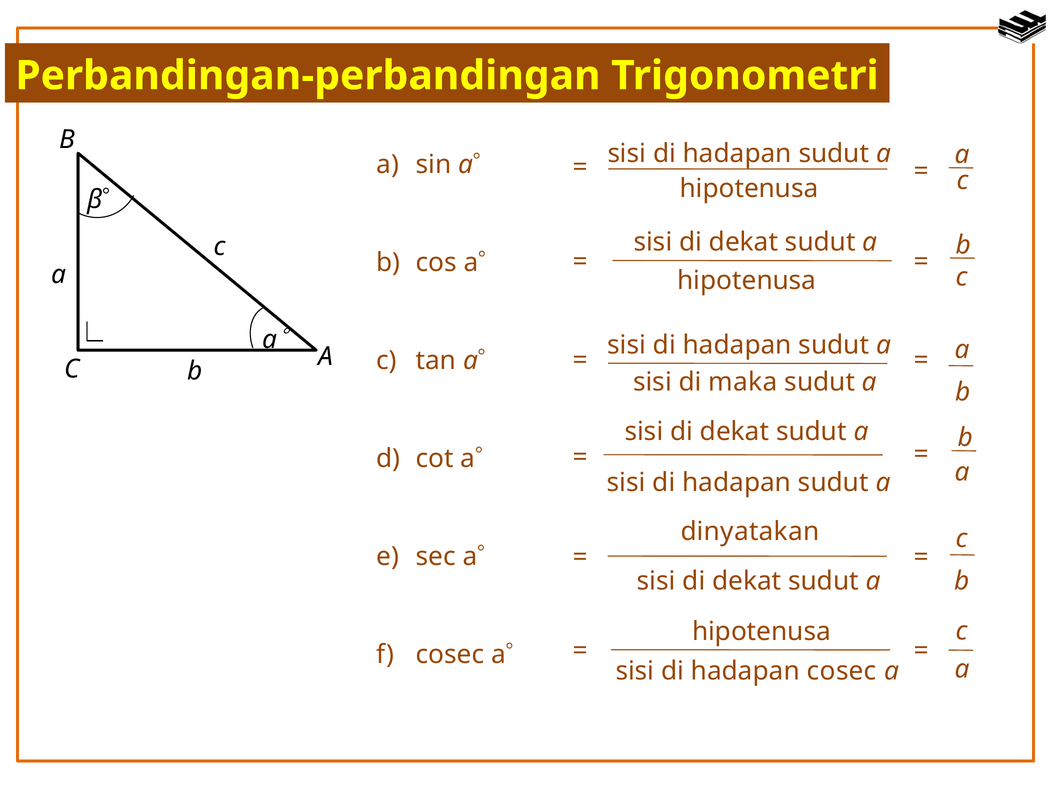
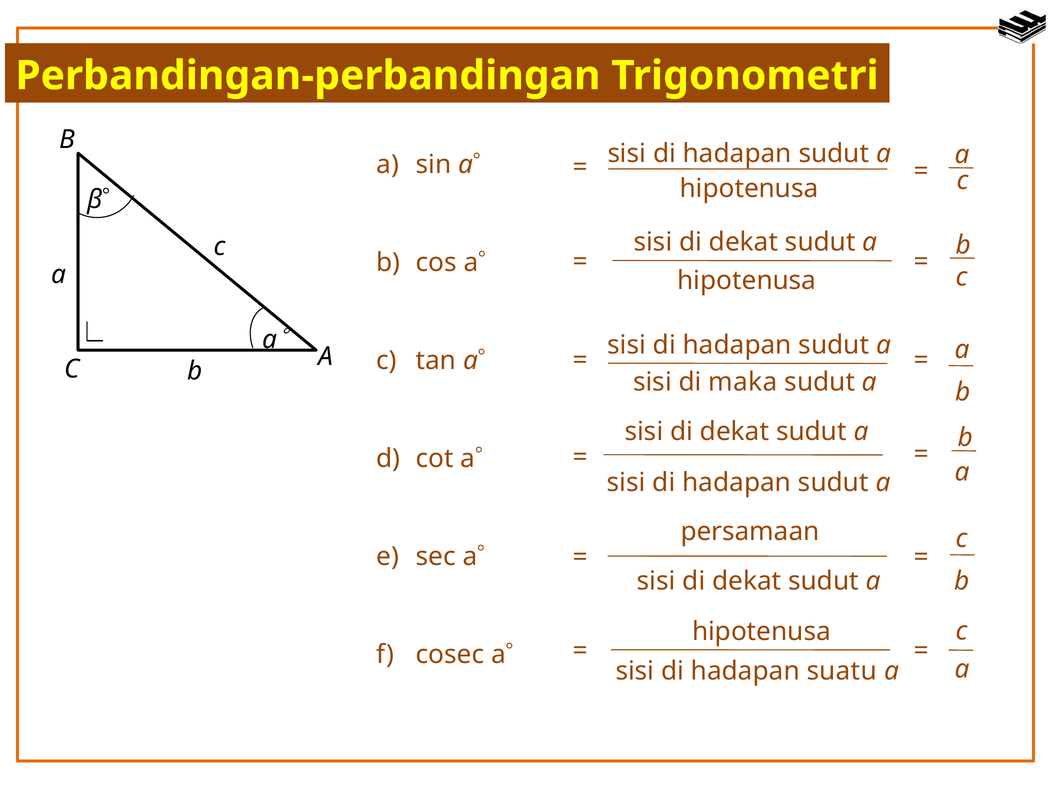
dinyatakan: dinyatakan -> persamaan
hadapan cosec: cosec -> suatu
